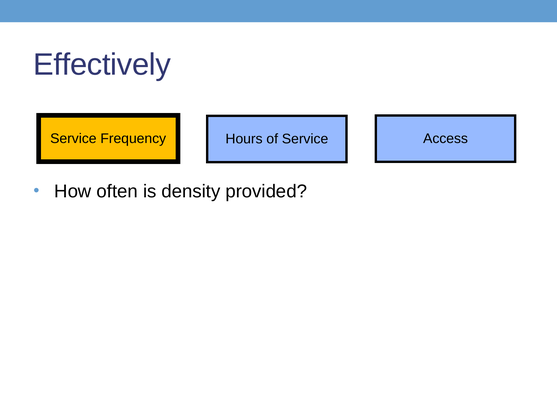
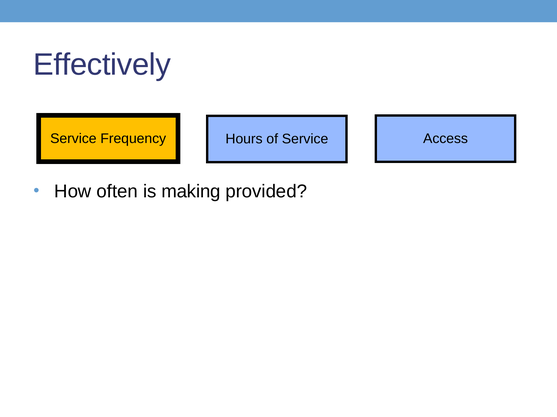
density: density -> making
